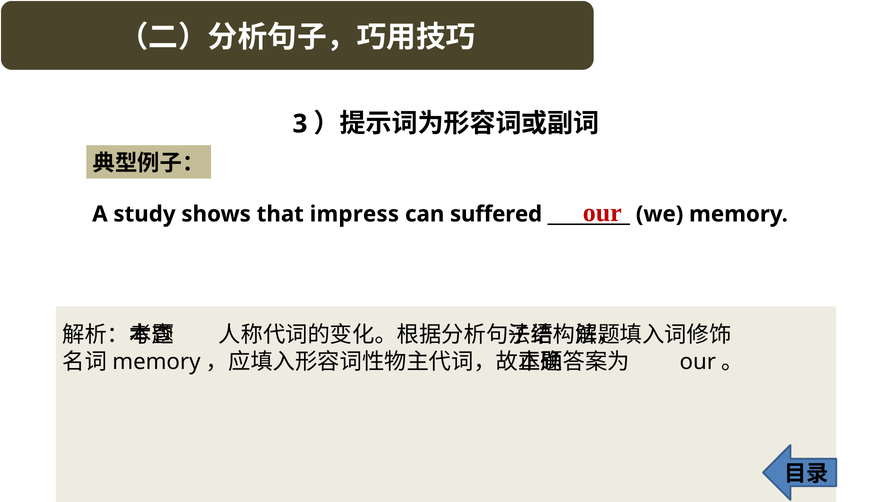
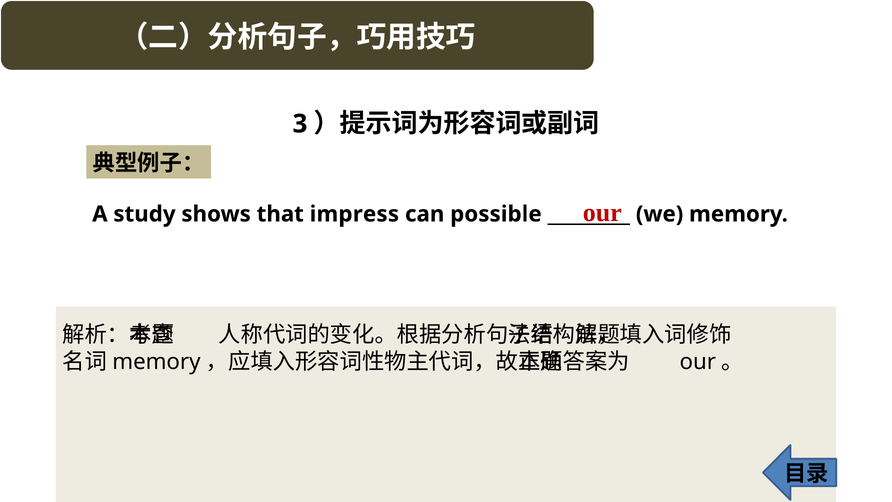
suffered: suffered -> possible
